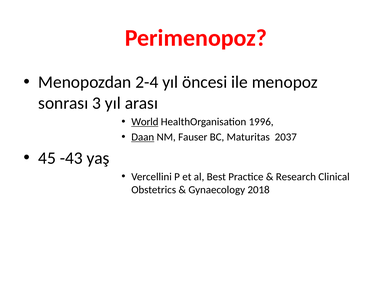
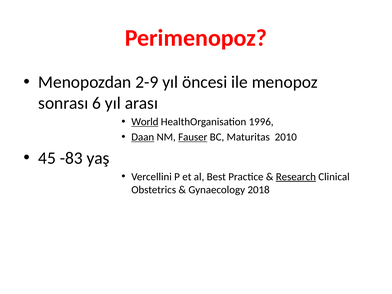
2-4: 2-4 -> 2-9
3: 3 -> 6
Fauser underline: none -> present
2037: 2037 -> 2010
-43: -43 -> -83
Research underline: none -> present
